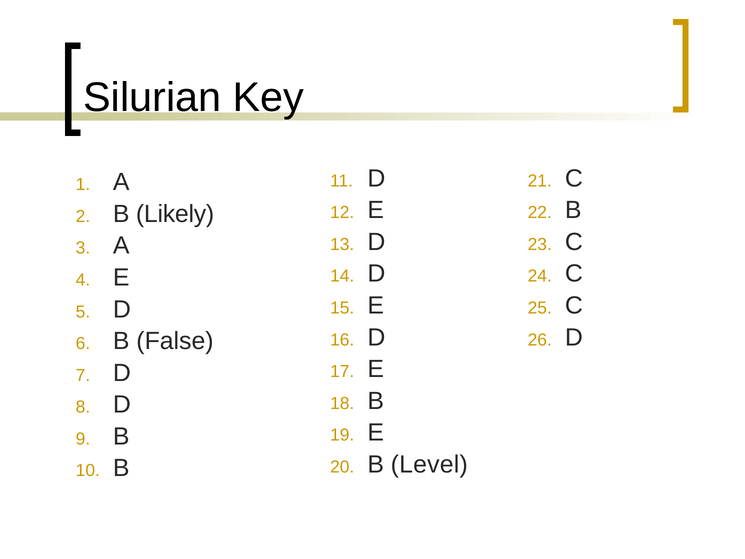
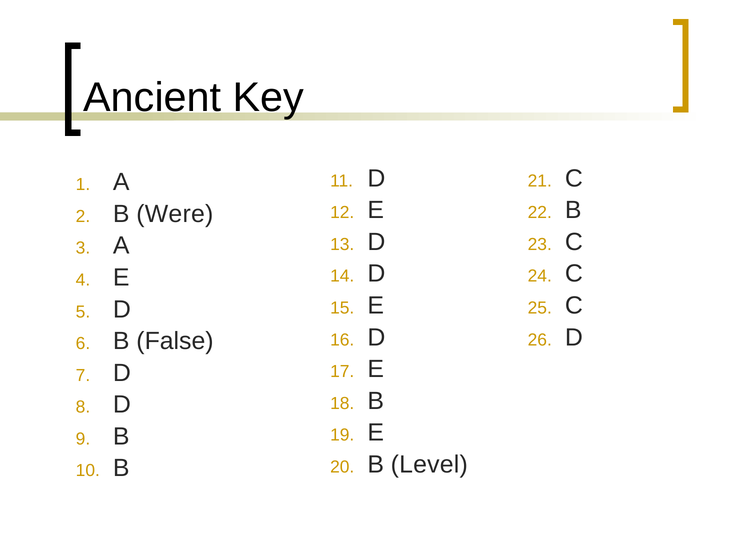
Silurian: Silurian -> Ancient
Likely: Likely -> Were
